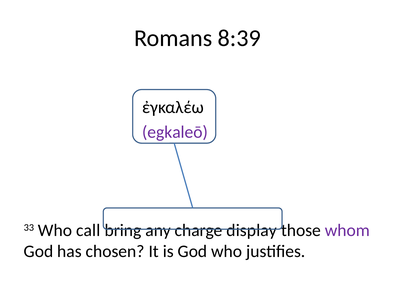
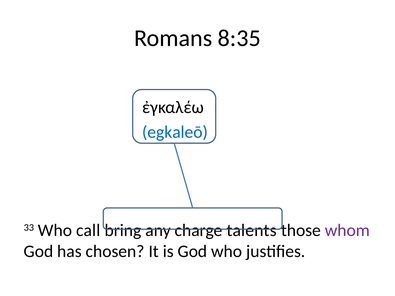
8:39: 8:39 -> 8:35
egkaleō colour: purple -> blue
display: display -> talents
